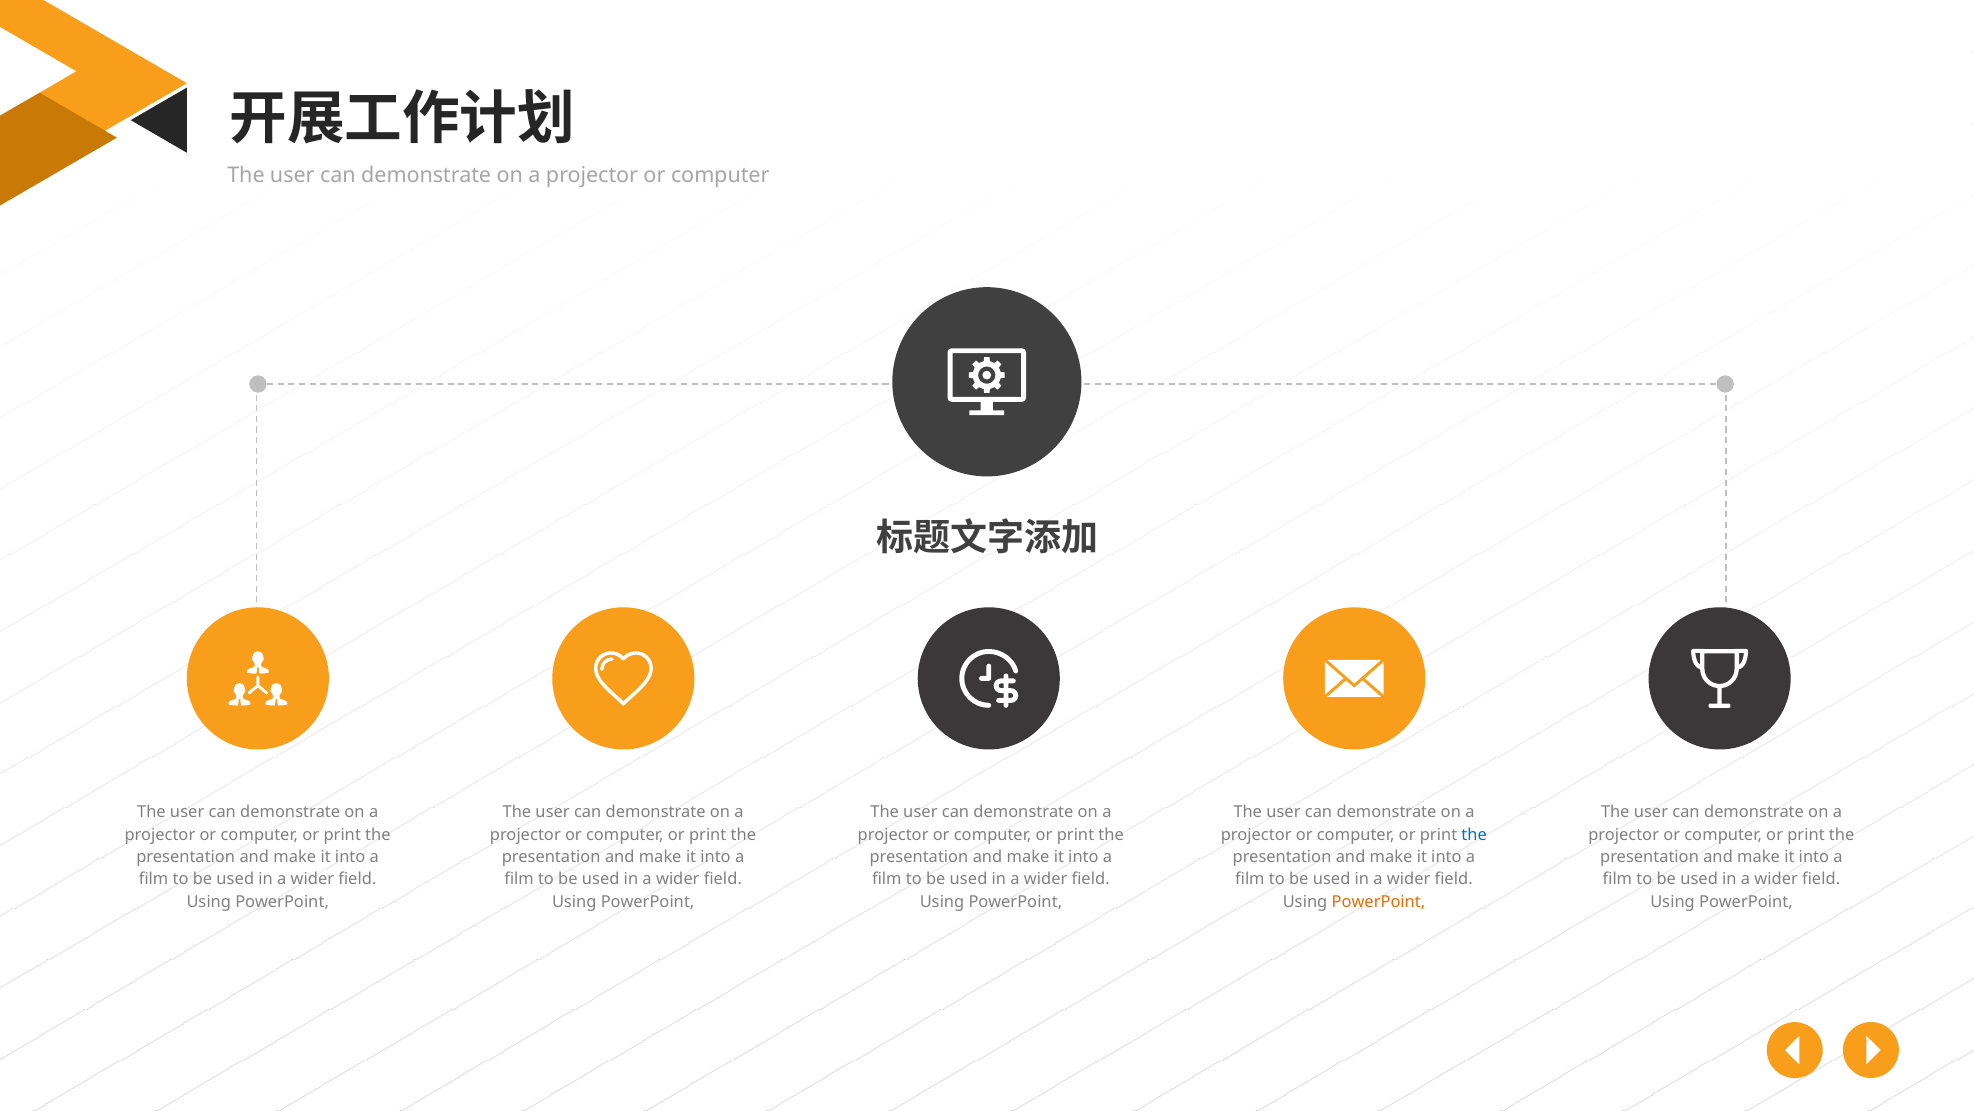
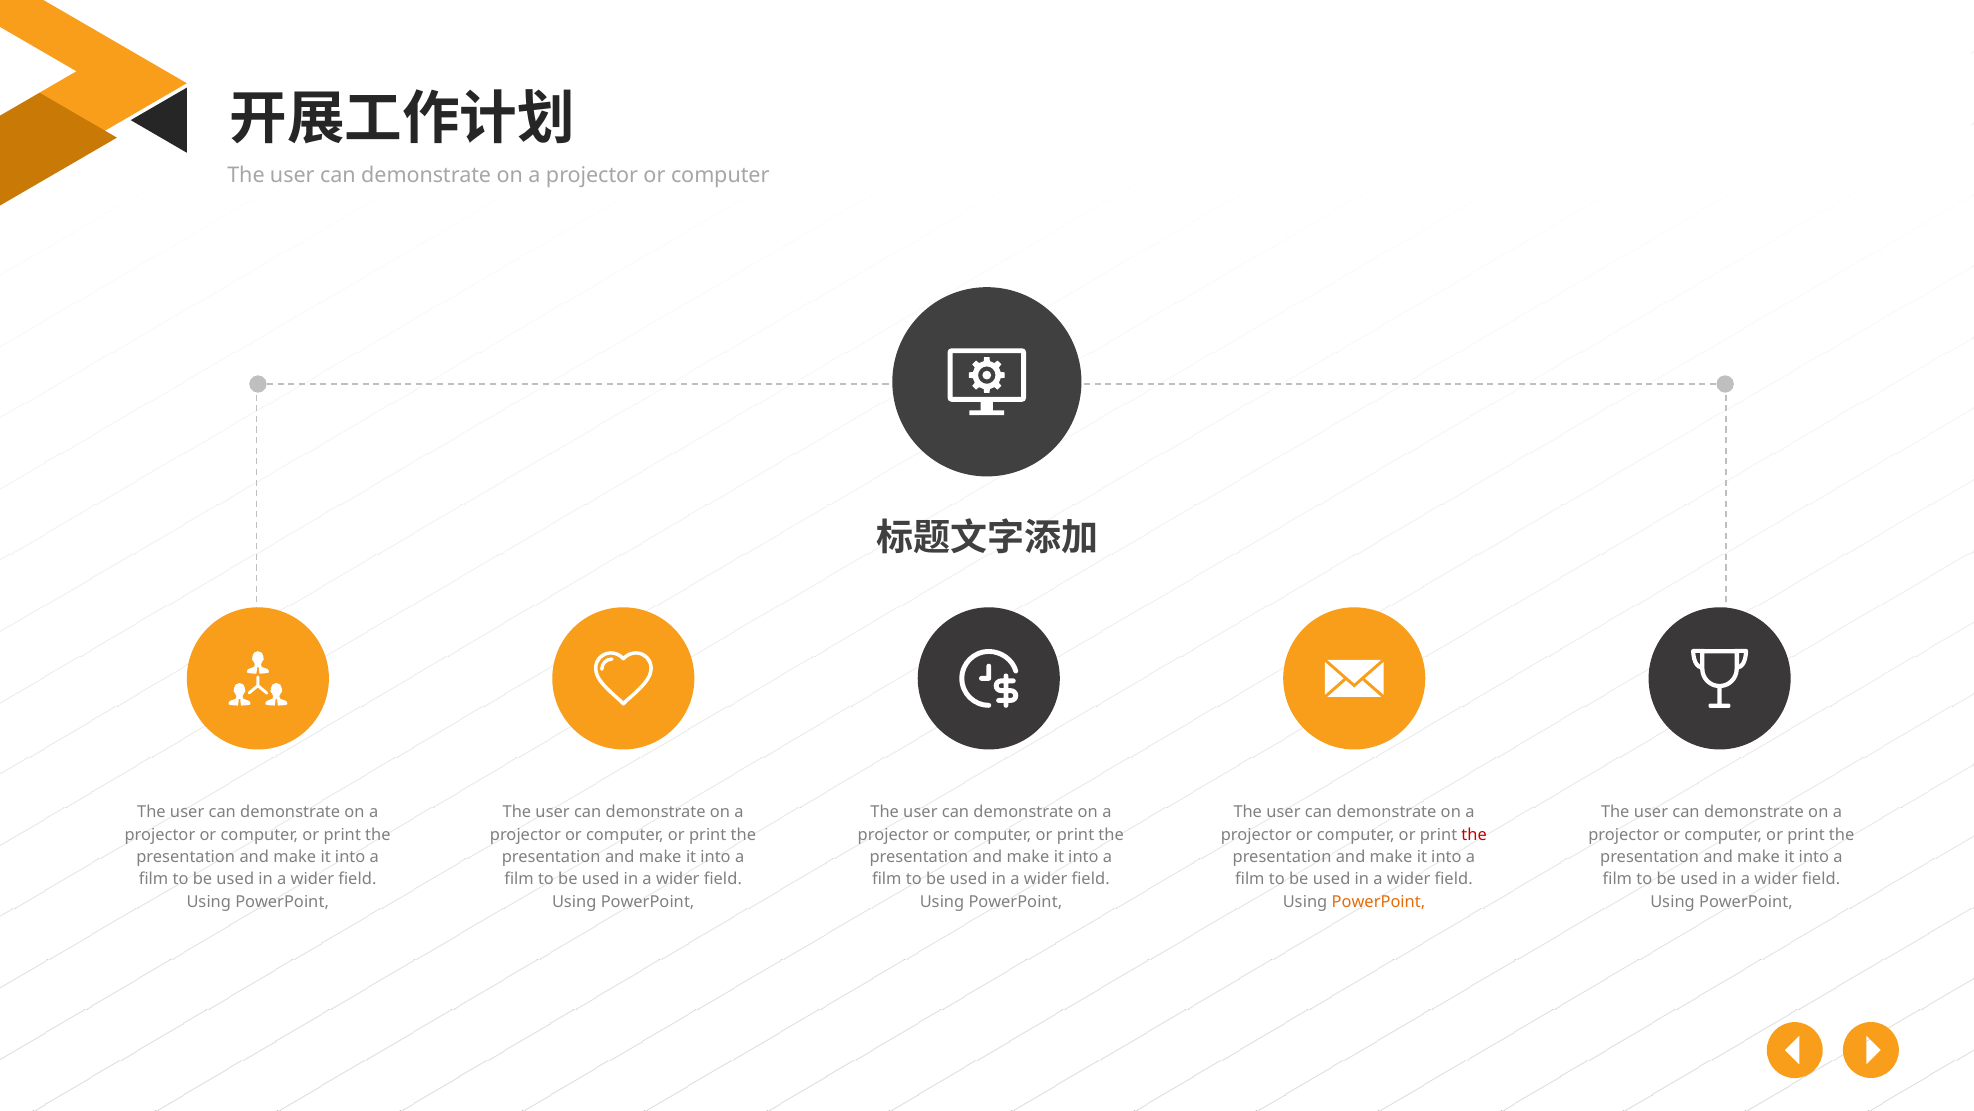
the at (1474, 834) colour: blue -> red
